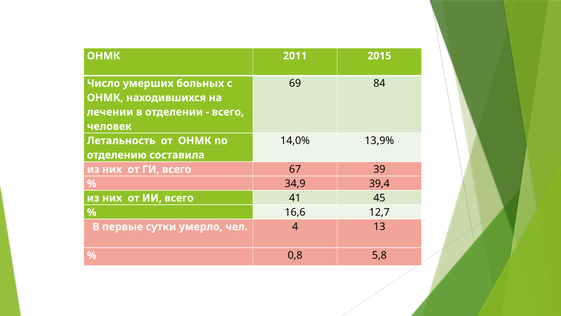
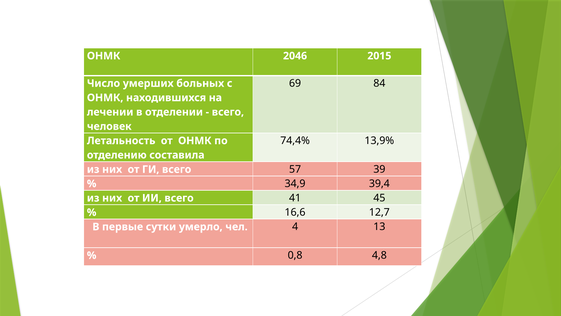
2011: 2011 -> 2046
14,0%: 14,0% -> 74,4%
67: 67 -> 57
5,8: 5,8 -> 4,8
